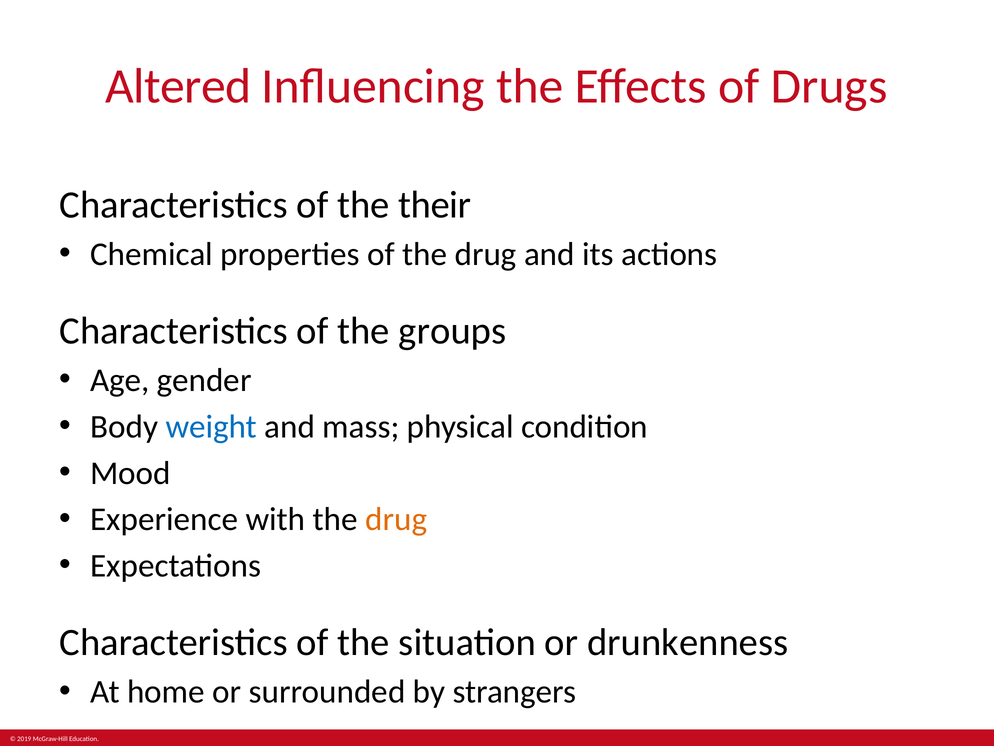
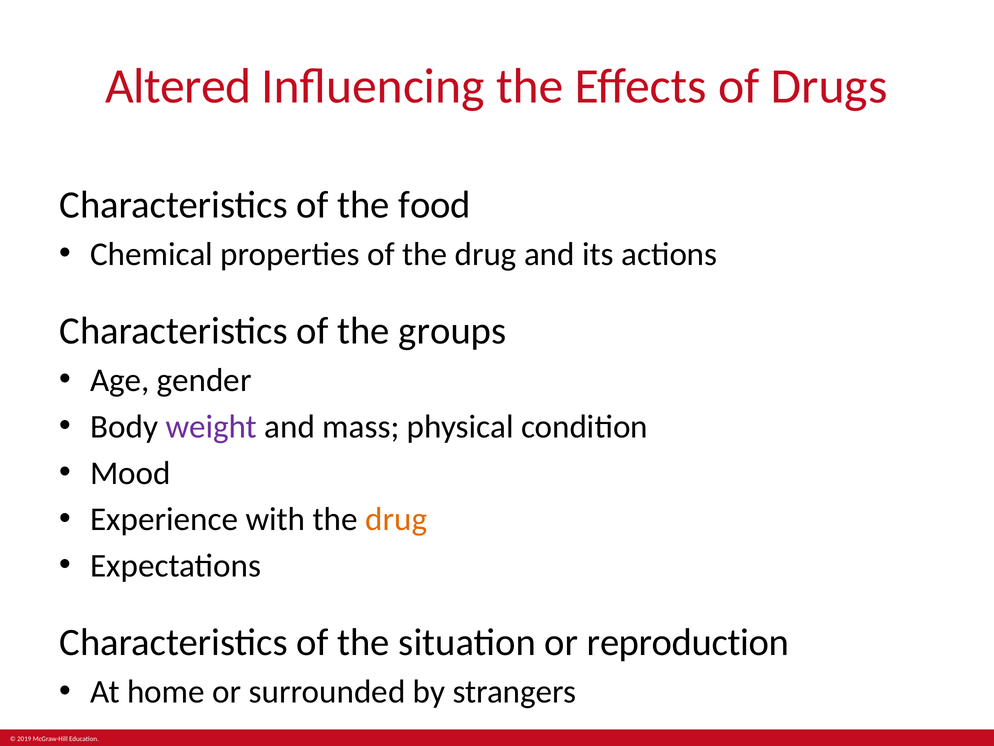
their: their -> food
weight colour: blue -> purple
drunkenness: drunkenness -> reproduction
